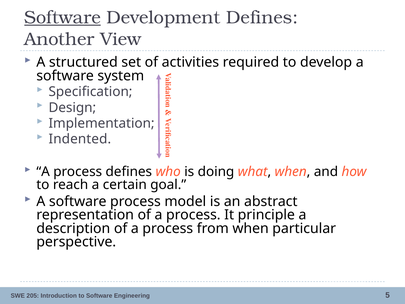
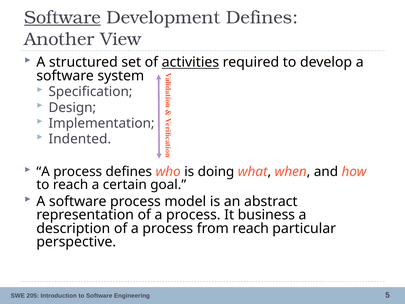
activities underline: none -> present
principle: principle -> business
from when: when -> reach
